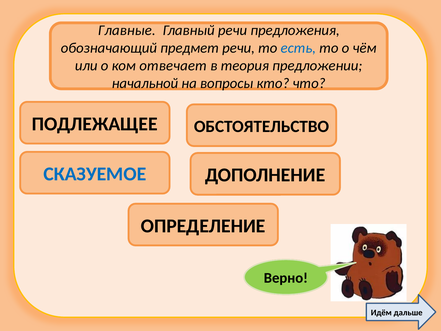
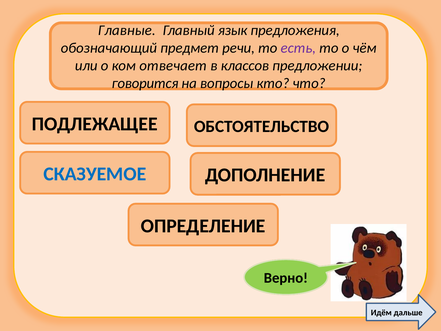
Главный речи: речи -> язык
есть colour: blue -> purple
теория: теория -> классов
начальной: начальной -> говорится
